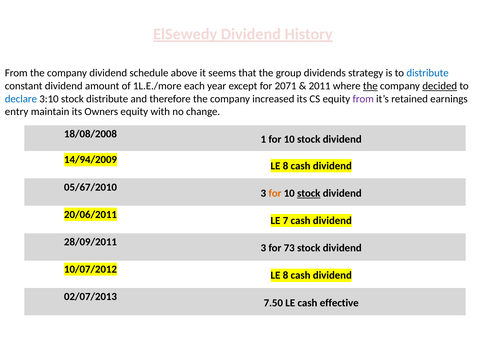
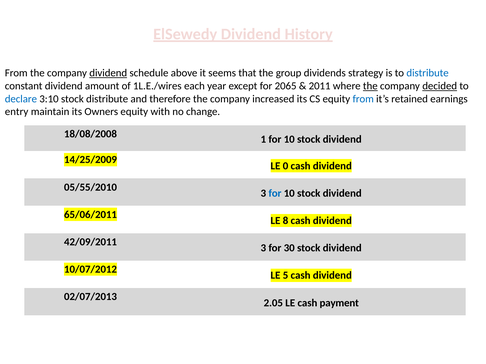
dividend at (108, 73) underline: none -> present
1L.E./more: 1L.E./more -> 1L.E./wires
2071: 2071 -> 2065
from at (363, 99) colour: purple -> blue
14/94/2009: 14/94/2009 -> 14/25/2009
8 at (286, 166): 8 -> 0
05/67/2010: 05/67/2010 -> 05/55/2010
for at (275, 193) colour: orange -> blue
stock at (309, 193) underline: present -> none
20/06/2011: 20/06/2011 -> 65/06/2011
7: 7 -> 8
28/09/2011: 28/09/2011 -> 42/09/2011
73: 73 -> 30
8 at (286, 276): 8 -> 5
7.50: 7.50 -> 2.05
effective: effective -> payment
